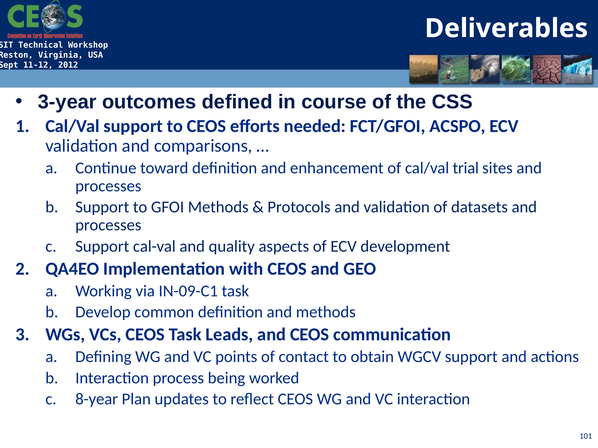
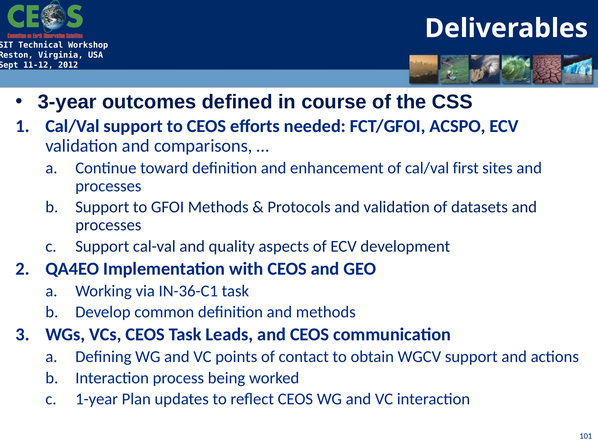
trial: trial -> first
IN-09-C1: IN-09-C1 -> IN-36-C1
8-year: 8-year -> 1-year
